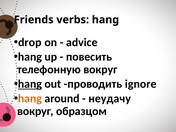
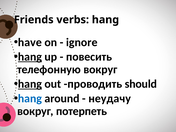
drop: drop -> have
advice: advice -> ignore
hang at (30, 57) underline: none -> present
ignore: ignore -> should
hang at (30, 98) colour: orange -> blue
образцом: образцом -> потерпеть
